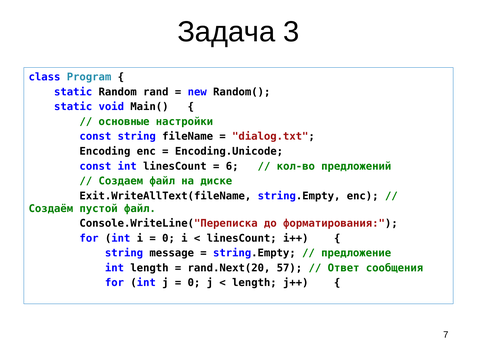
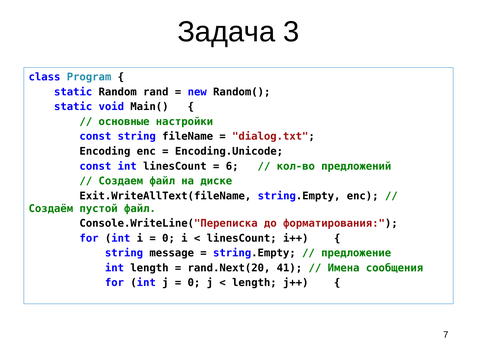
57: 57 -> 41
Ответ: Ответ -> Имена
